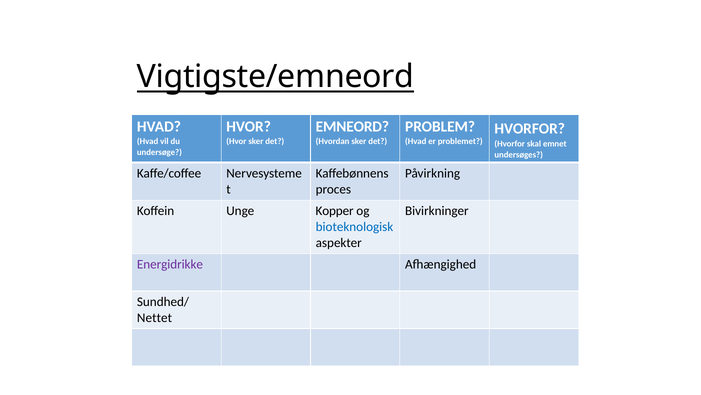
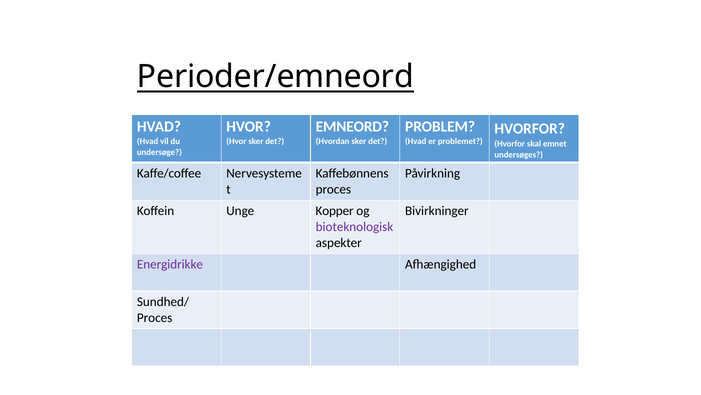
Vigtigste/emneord: Vigtigste/emneord -> Perioder/emneord
bioteknologisk colour: blue -> purple
Nettet at (155, 317): Nettet -> Proces
